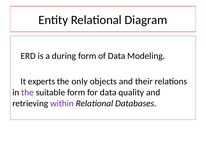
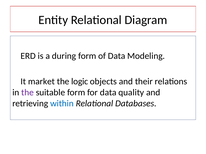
experts: experts -> market
only: only -> logic
within colour: purple -> blue
